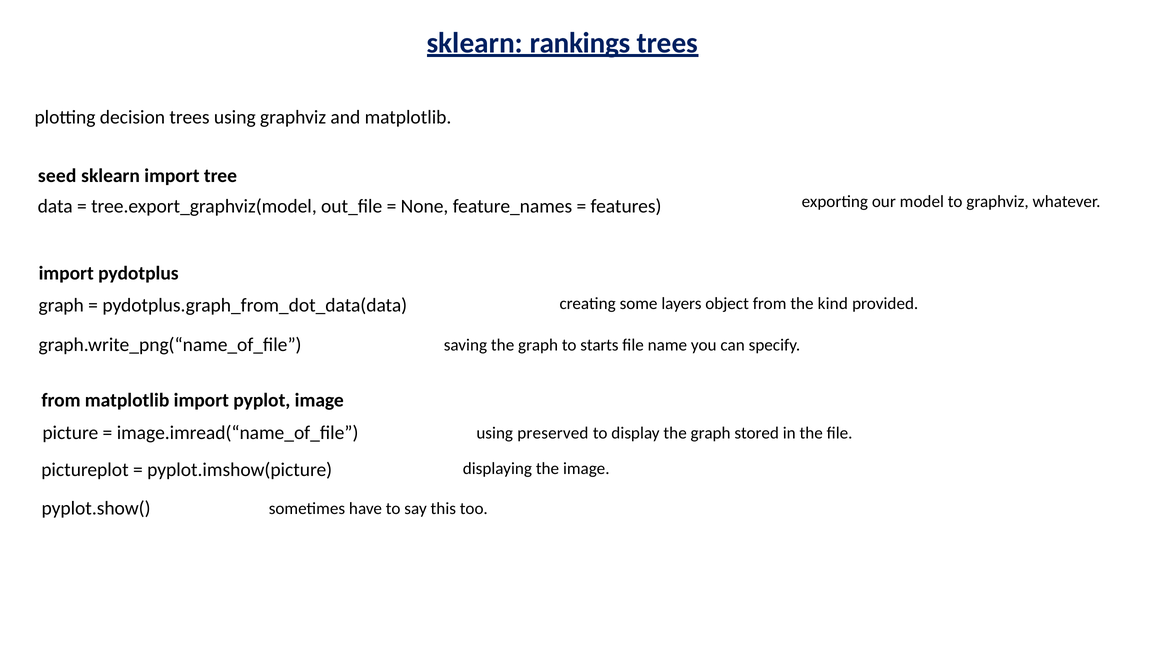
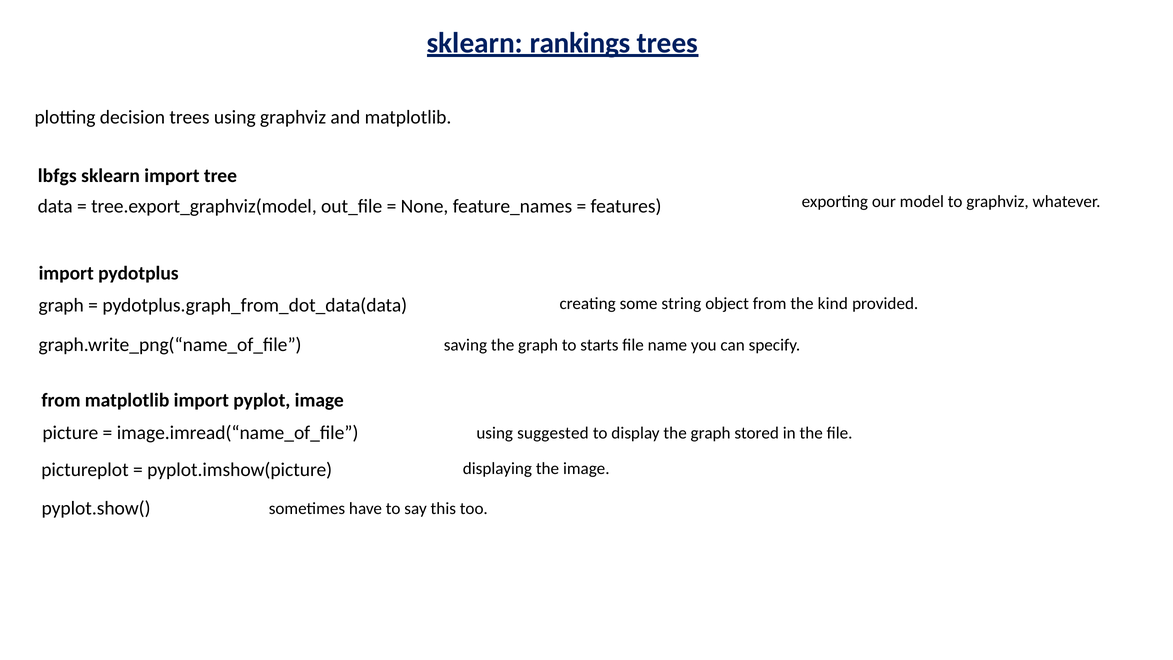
seed: seed -> lbfgs
layers: layers -> string
preserved: preserved -> suggested
